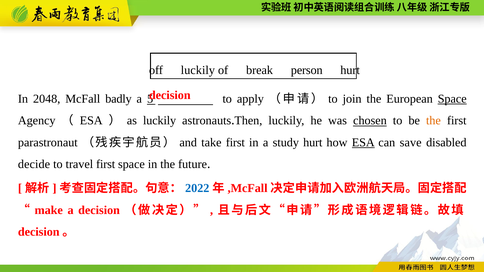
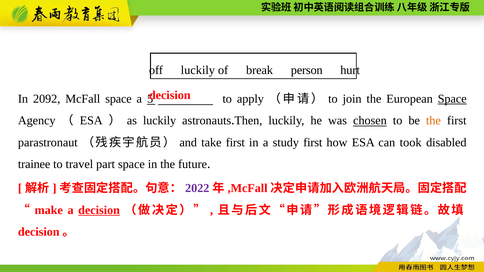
2048: 2048 -> 2092
McFall badly: badly -> space
study hurt: hurt -> first
ESA at (363, 143) underline: present -> none
save: save -> took
decide: decide -> trainee
travel first: first -> part
2022 colour: blue -> purple
decision at (99, 210) underline: none -> present
